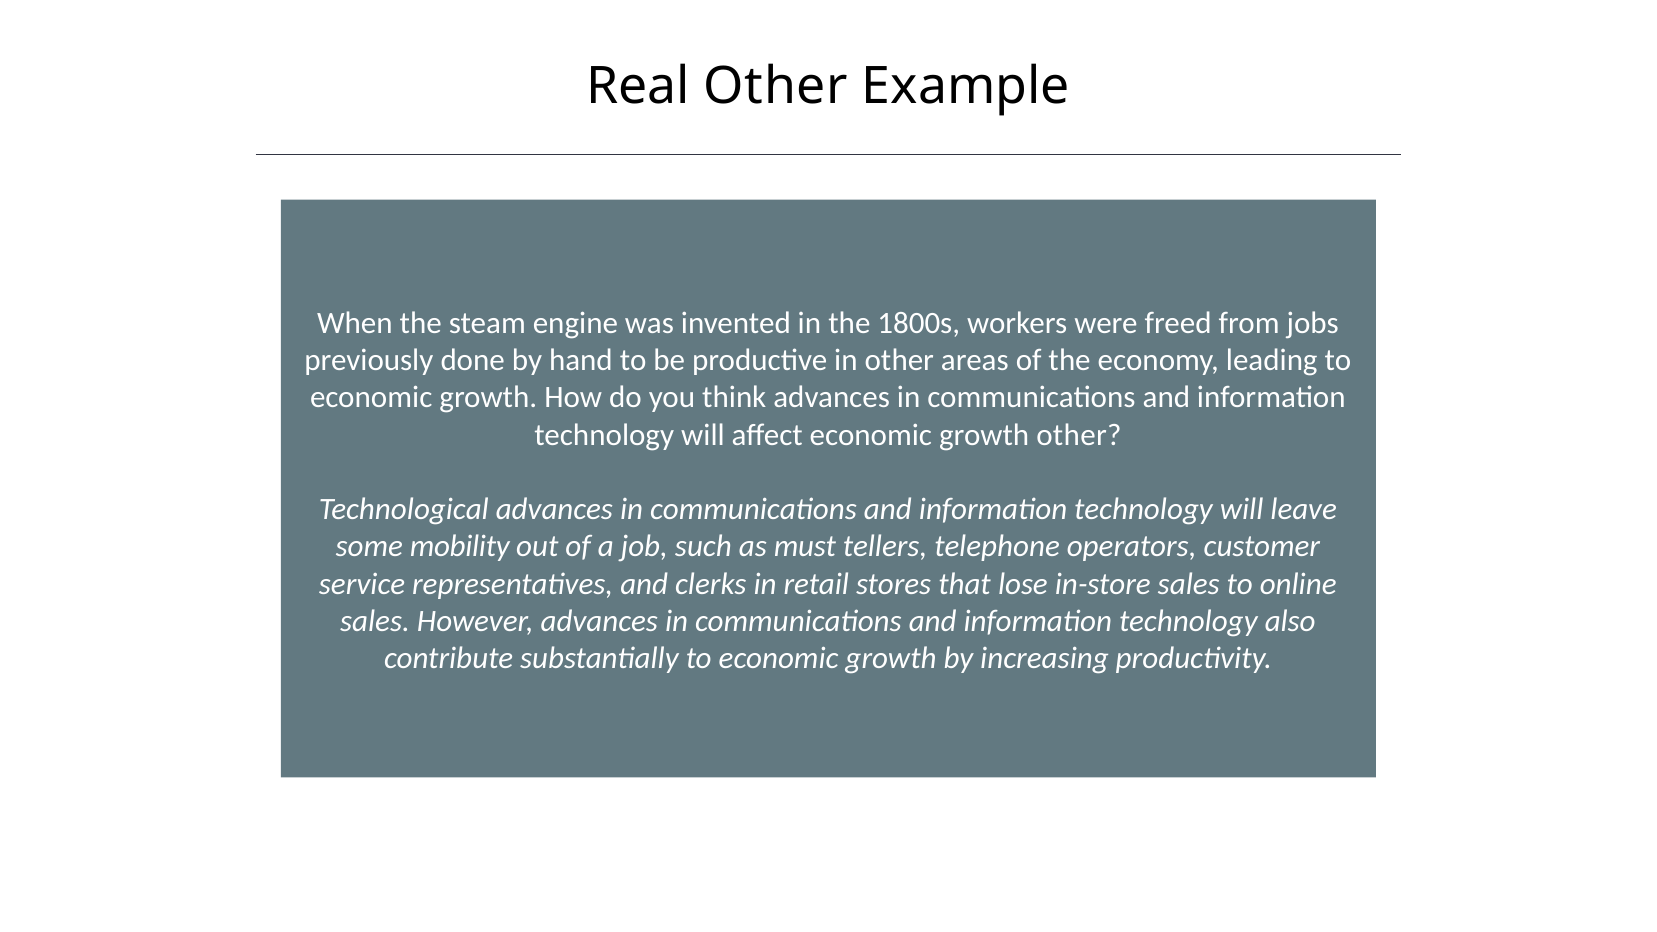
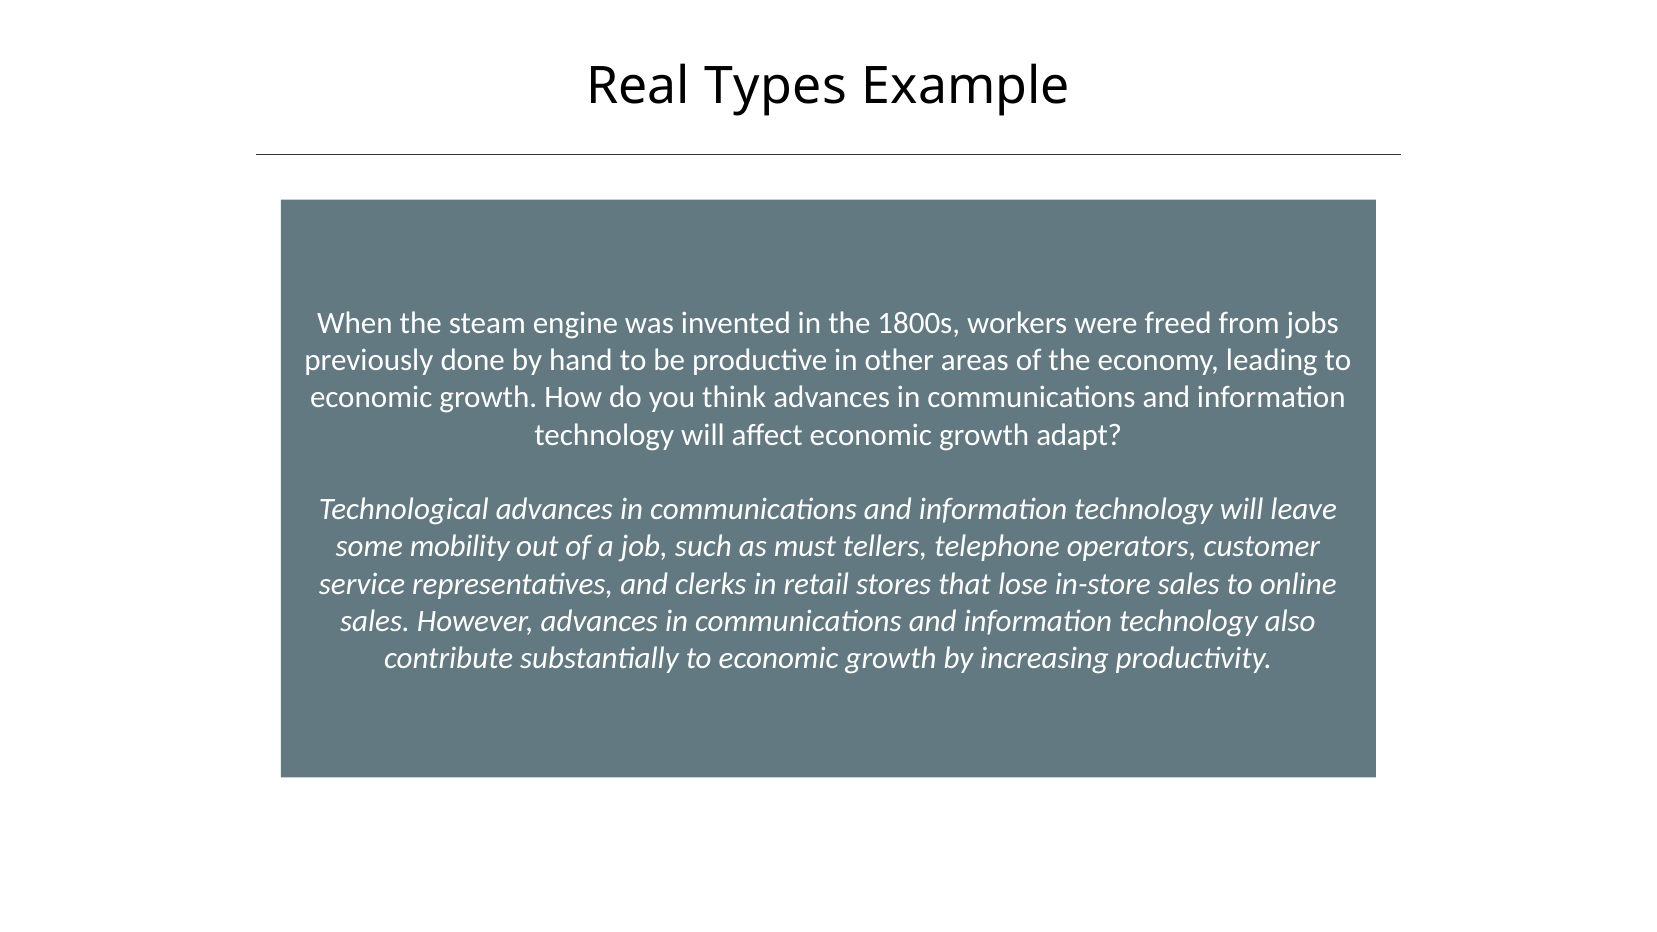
Real Other: Other -> Types
growth other: other -> adapt
